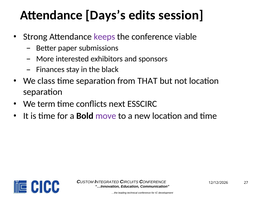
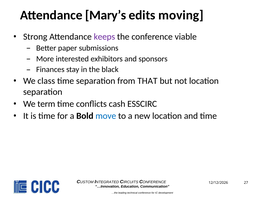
Days’s: Days’s -> Mary’s
session: session -> moving
next: next -> cash
move colour: purple -> blue
